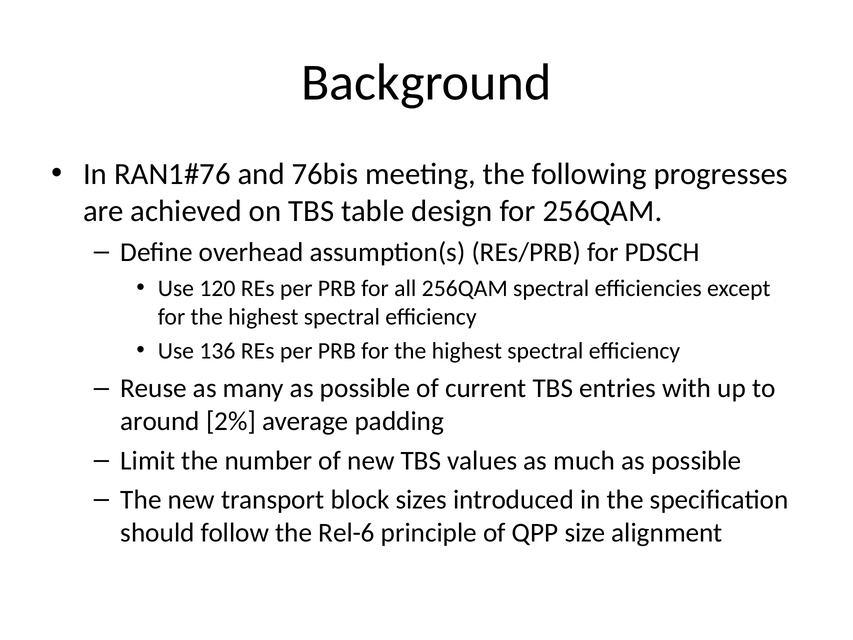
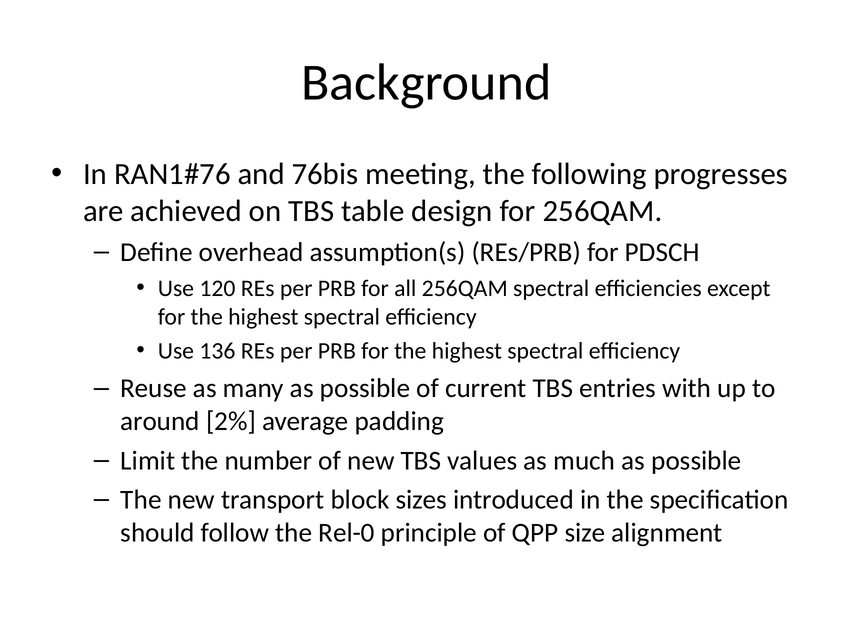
Rel-6: Rel-6 -> Rel-0
